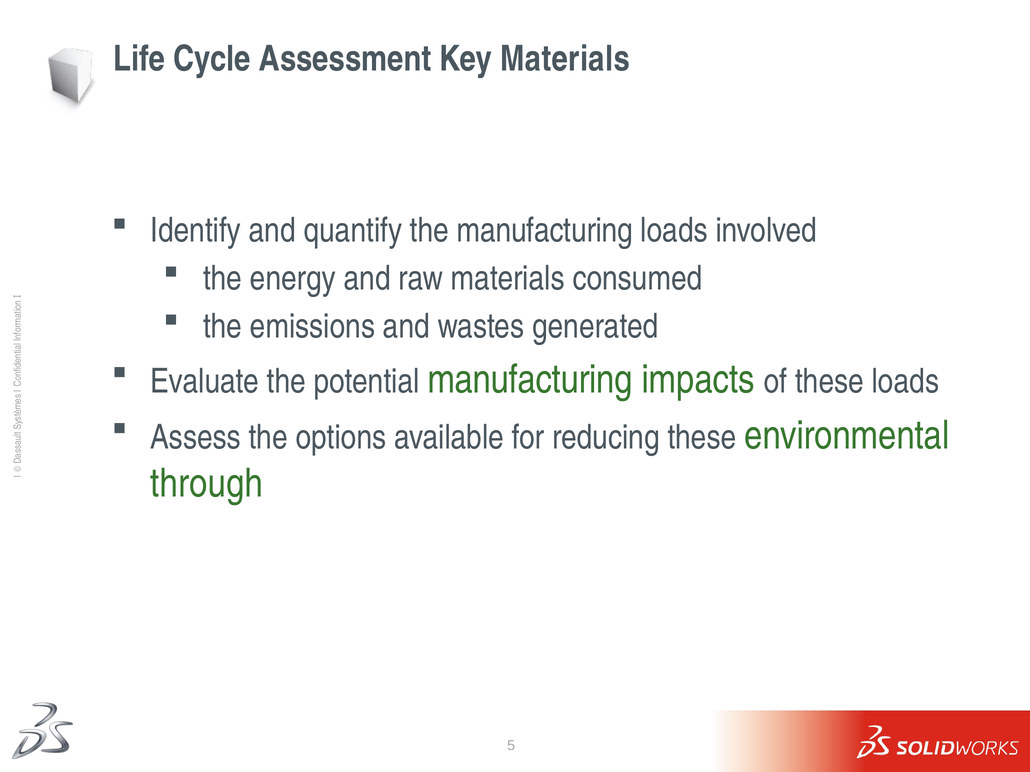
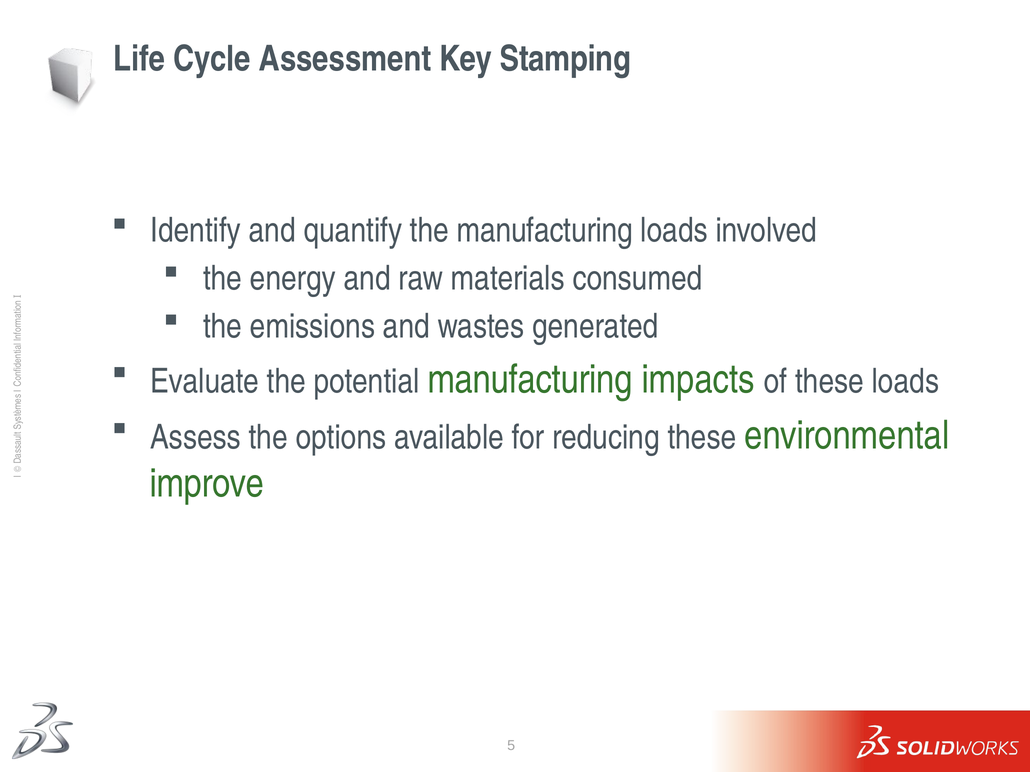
Key Materials: Materials -> Stamping
through: through -> improve
